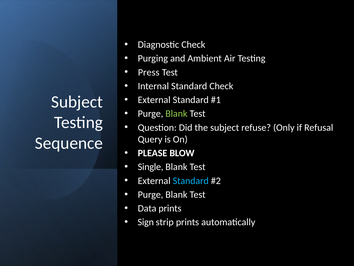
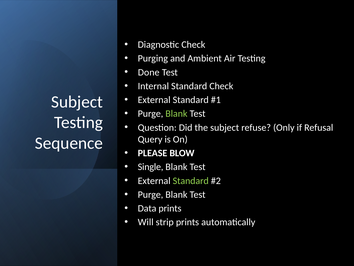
Press: Press -> Done
Standard at (191, 180) colour: light blue -> light green
Sign: Sign -> Will
